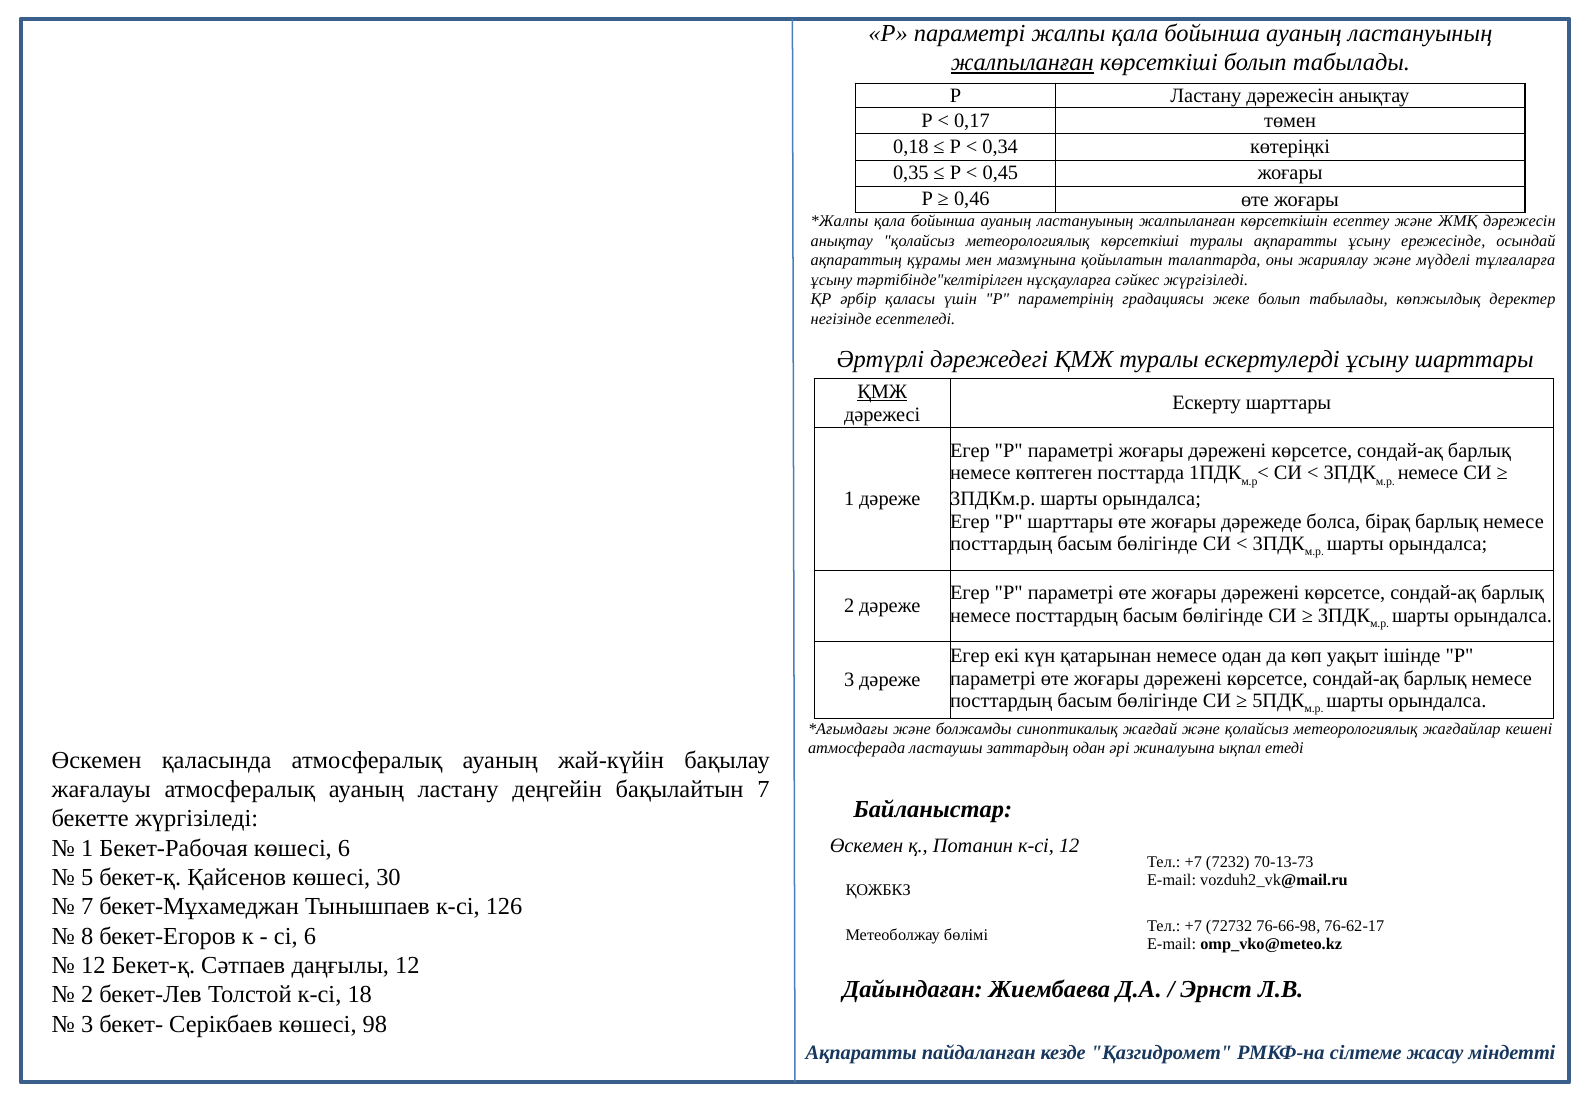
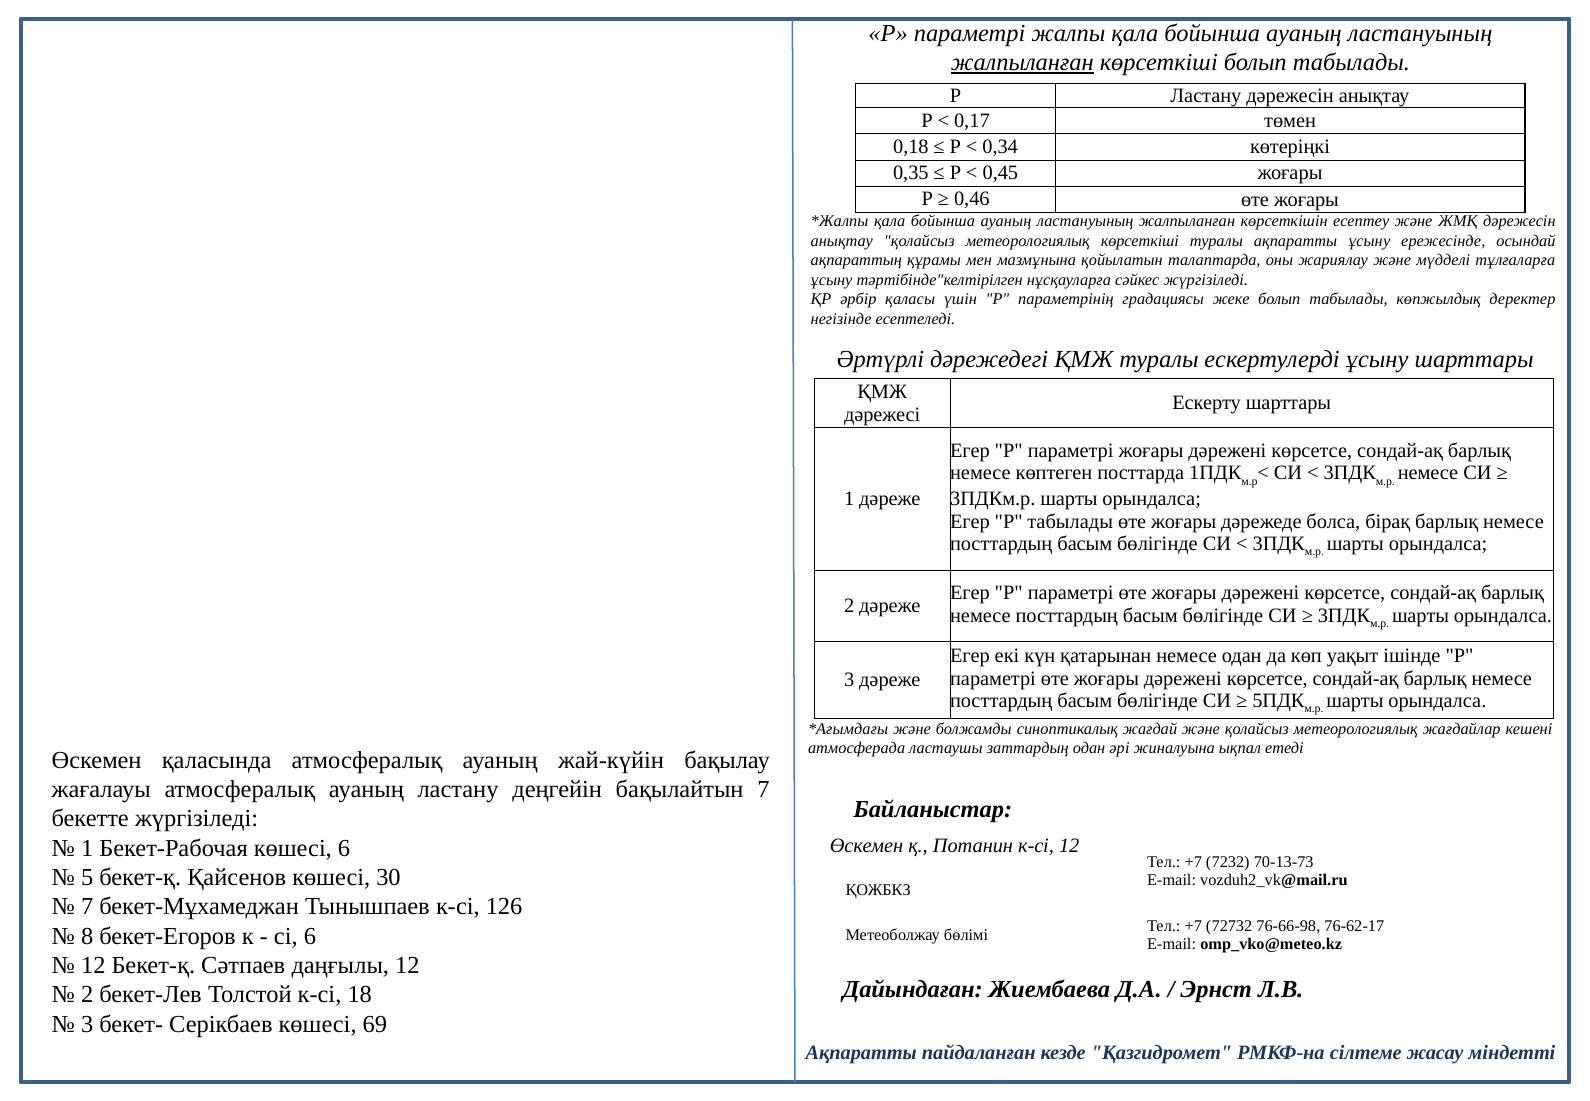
ҚМЖ at (882, 392) underline: present -> none
P шарттары: шарттары -> табылады
98: 98 -> 69
